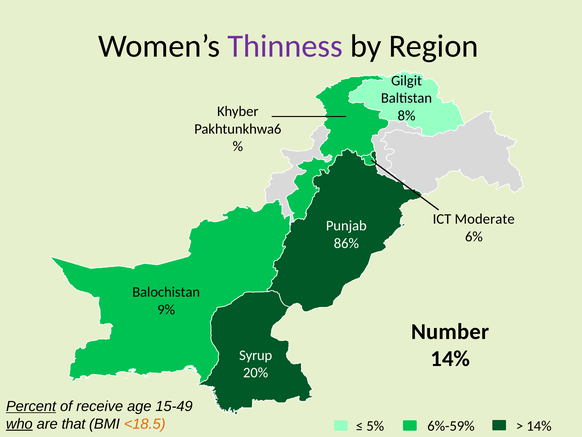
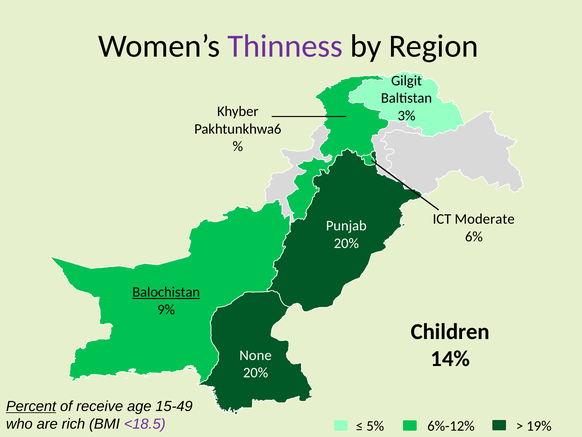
8%: 8% -> 3%
86% at (346, 243): 86% -> 20%
Balochistan underline: none -> present
Number: Number -> Children
Syrup: Syrup -> None
who underline: present -> none
that: that -> rich
<18.5 colour: orange -> purple
6%-59%: 6%-59% -> 6%-12%
14% at (539, 426): 14% -> 19%
